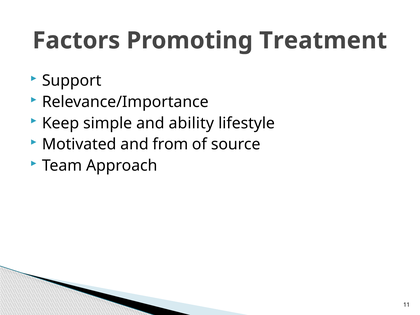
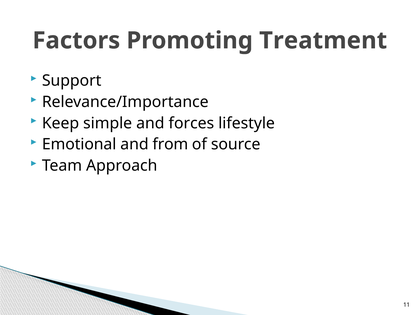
ability: ability -> forces
Motivated: Motivated -> Emotional
